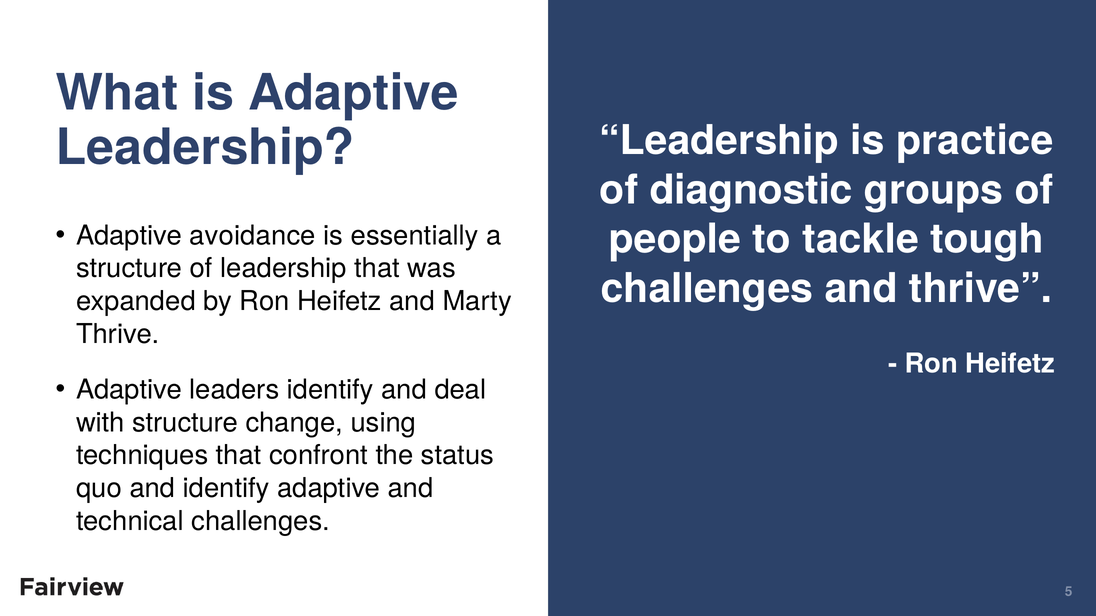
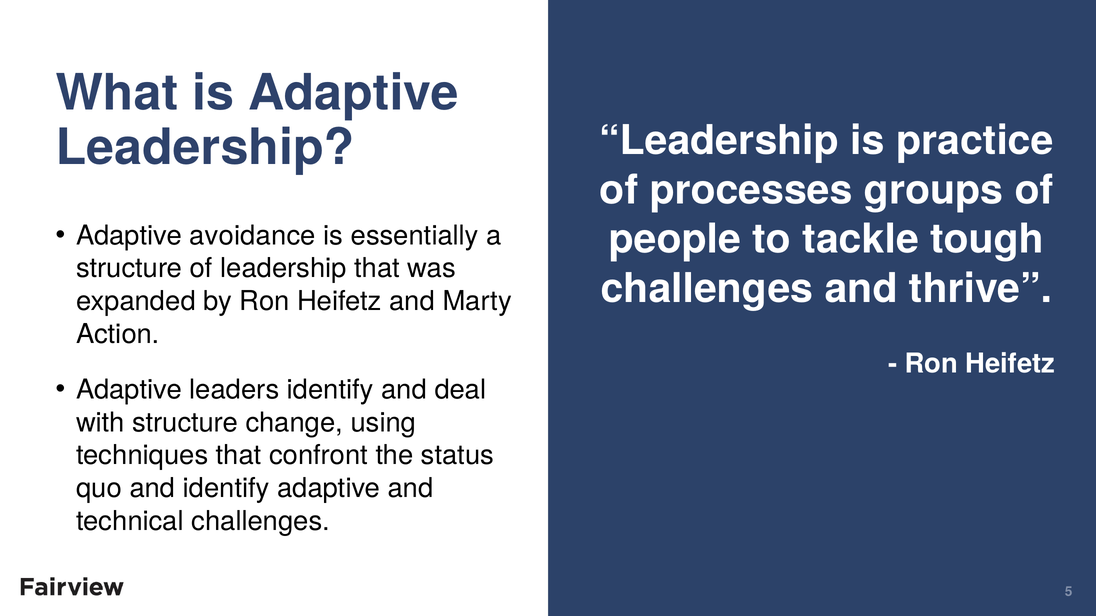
diagnostic: diagnostic -> processes
Thrive at (118, 334): Thrive -> Action
